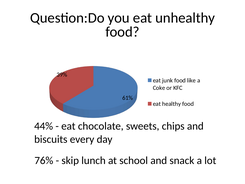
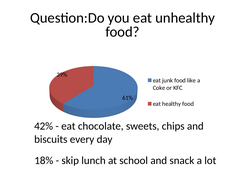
44%: 44% -> 42%
76%: 76% -> 18%
